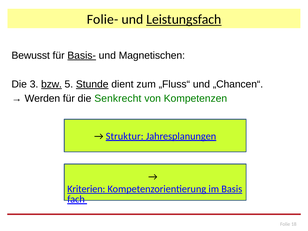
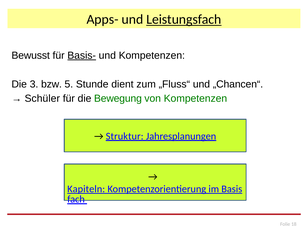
Folie-: Folie- -> Apps-
und Magnetischen: Magnetischen -> Kompetenzen
bzw underline: present -> none
Stunde underline: present -> none
Werden: Werden -> Schüler
Senkrecht: Senkrecht -> Bewegung
Kriterien: Kriterien -> Kapiteln
